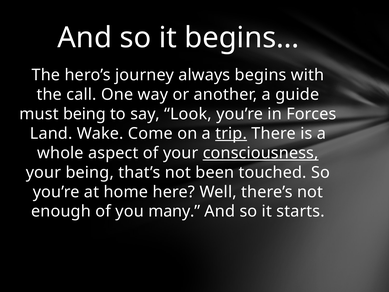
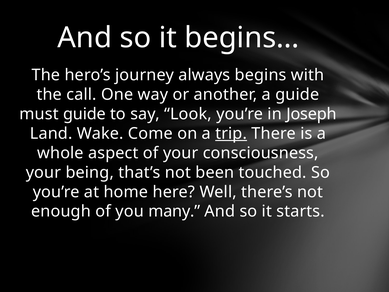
must being: being -> guide
Forces: Forces -> Joseph
consciousness underline: present -> none
